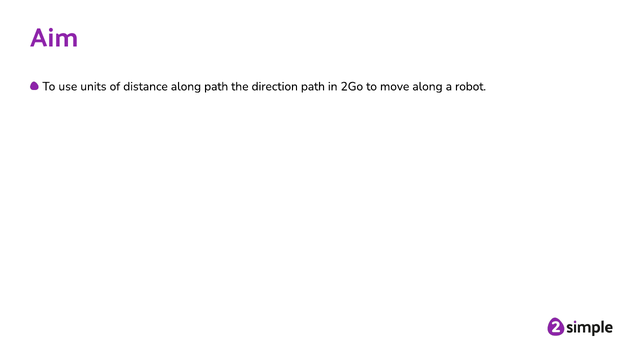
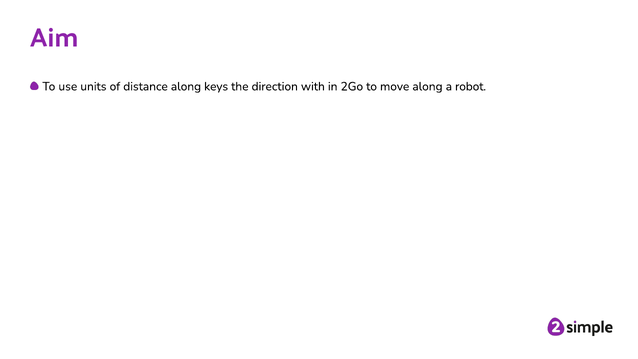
along path: path -> keys
direction path: path -> with
